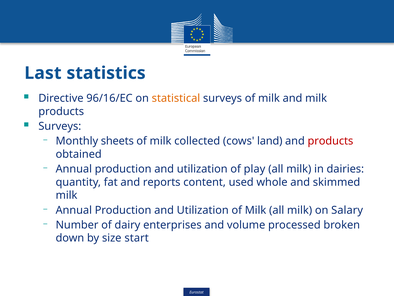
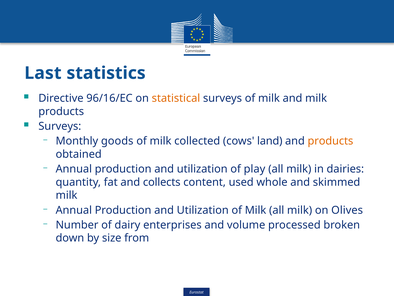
sheets: sheets -> goods
products at (330, 141) colour: red -> orange
reports: reports -> collects
Salary: Salary -> Olives
start: start -> from
